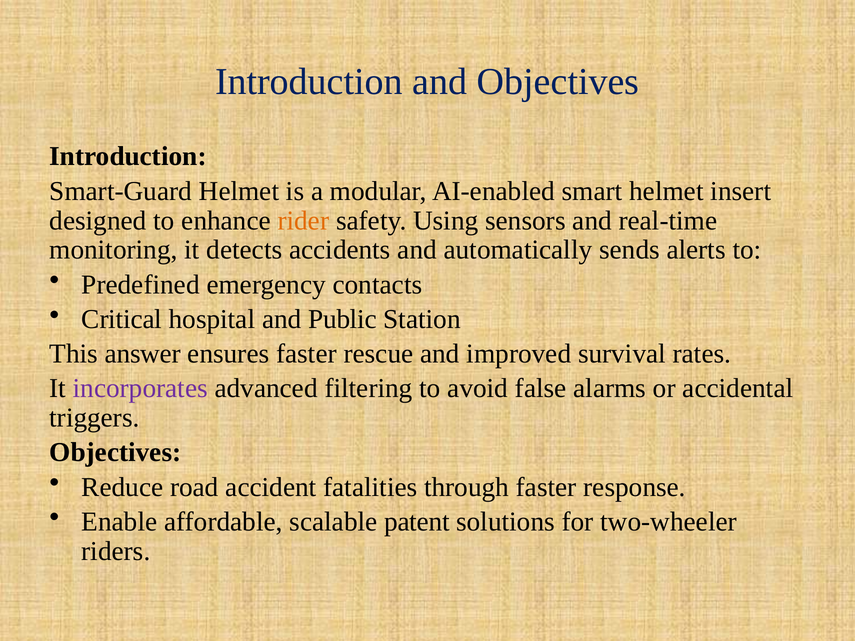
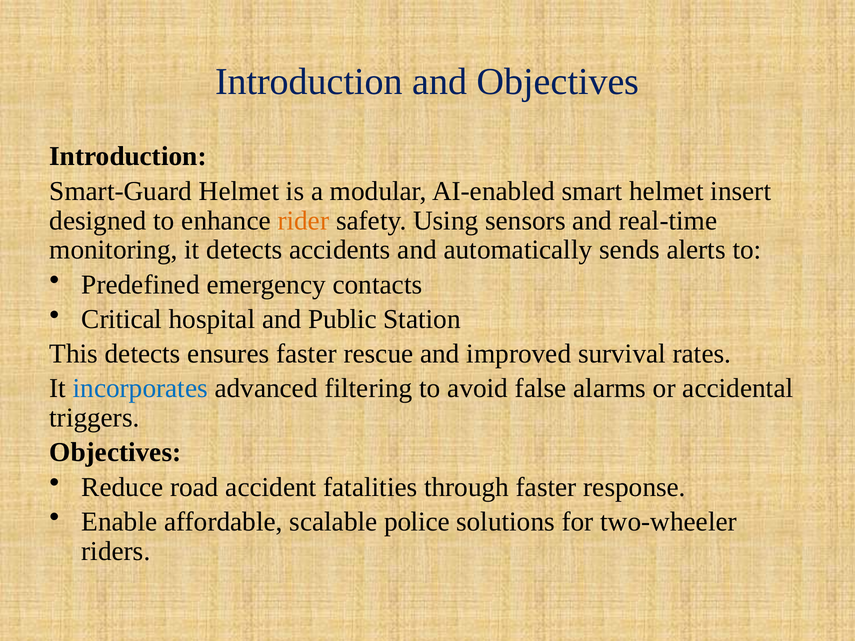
This answer: answer -> detects
incorporates colour: purple -> blue
patent: patent -> police
